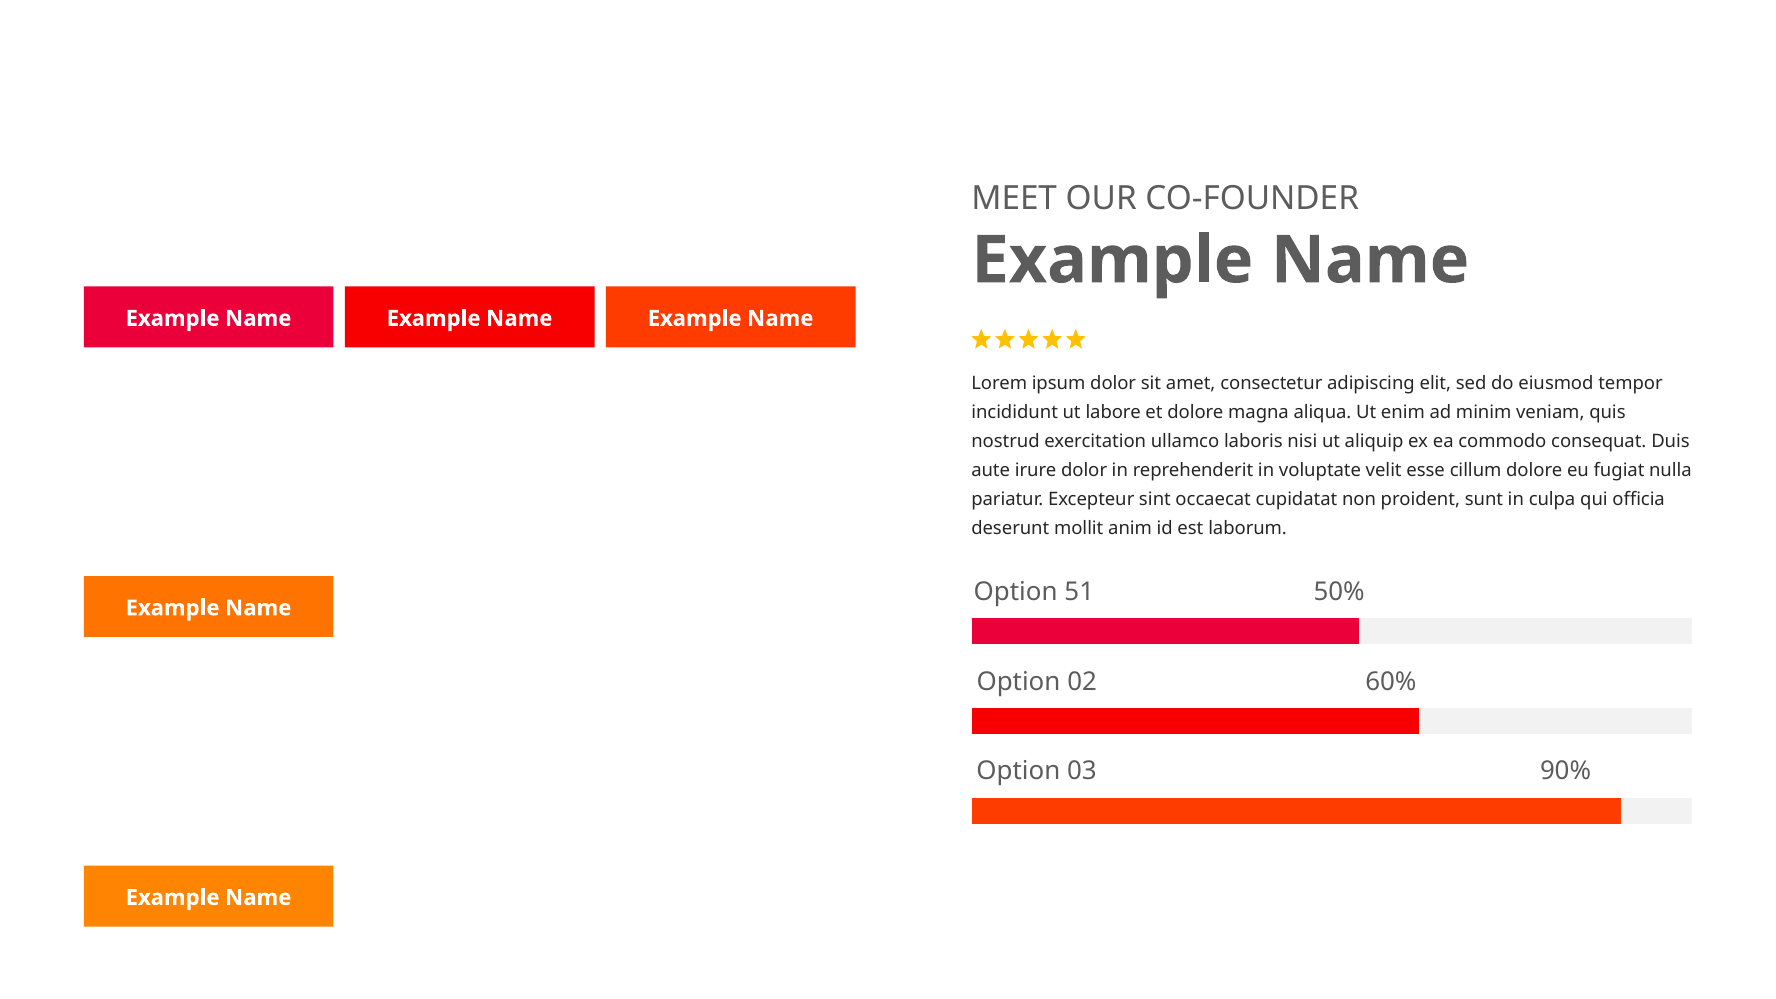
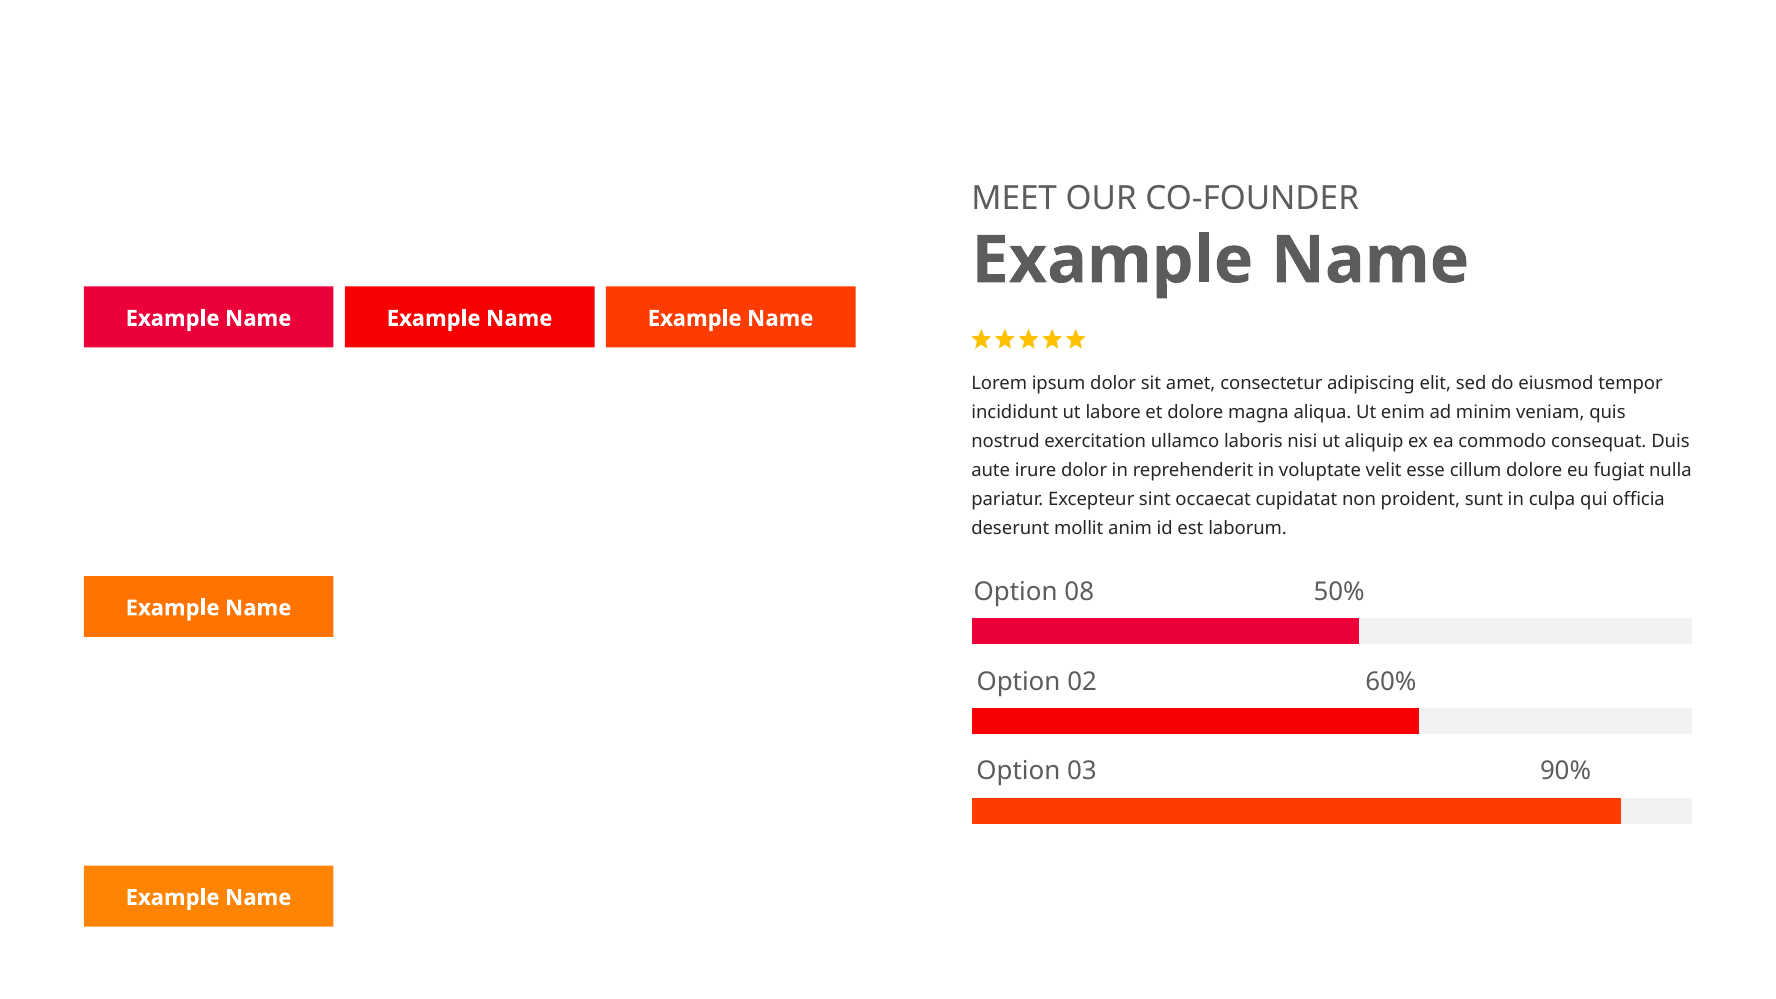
51: 51 -> 08
